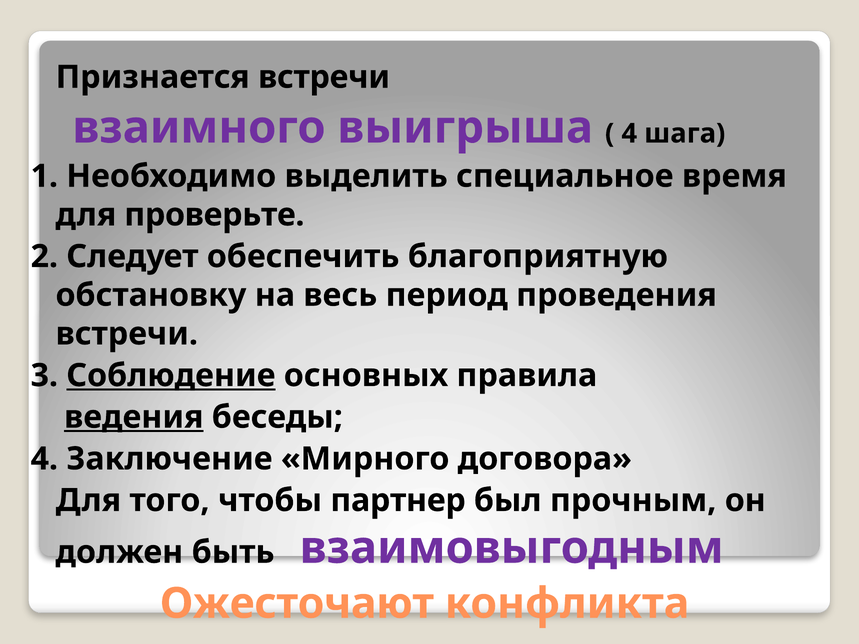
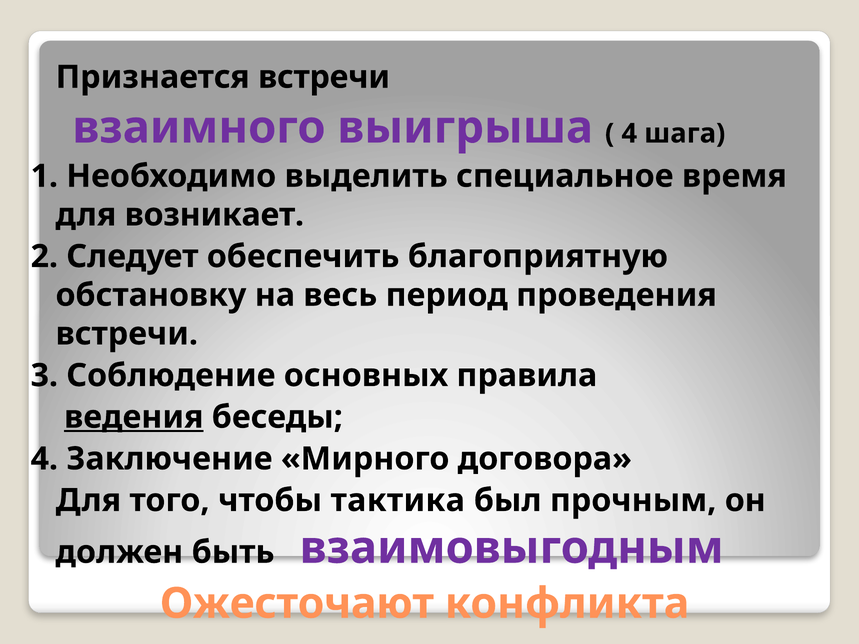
проверьте: проверьте -> возникает
Соблюдение underline: present -> none
партнер: партнер -> тактика
